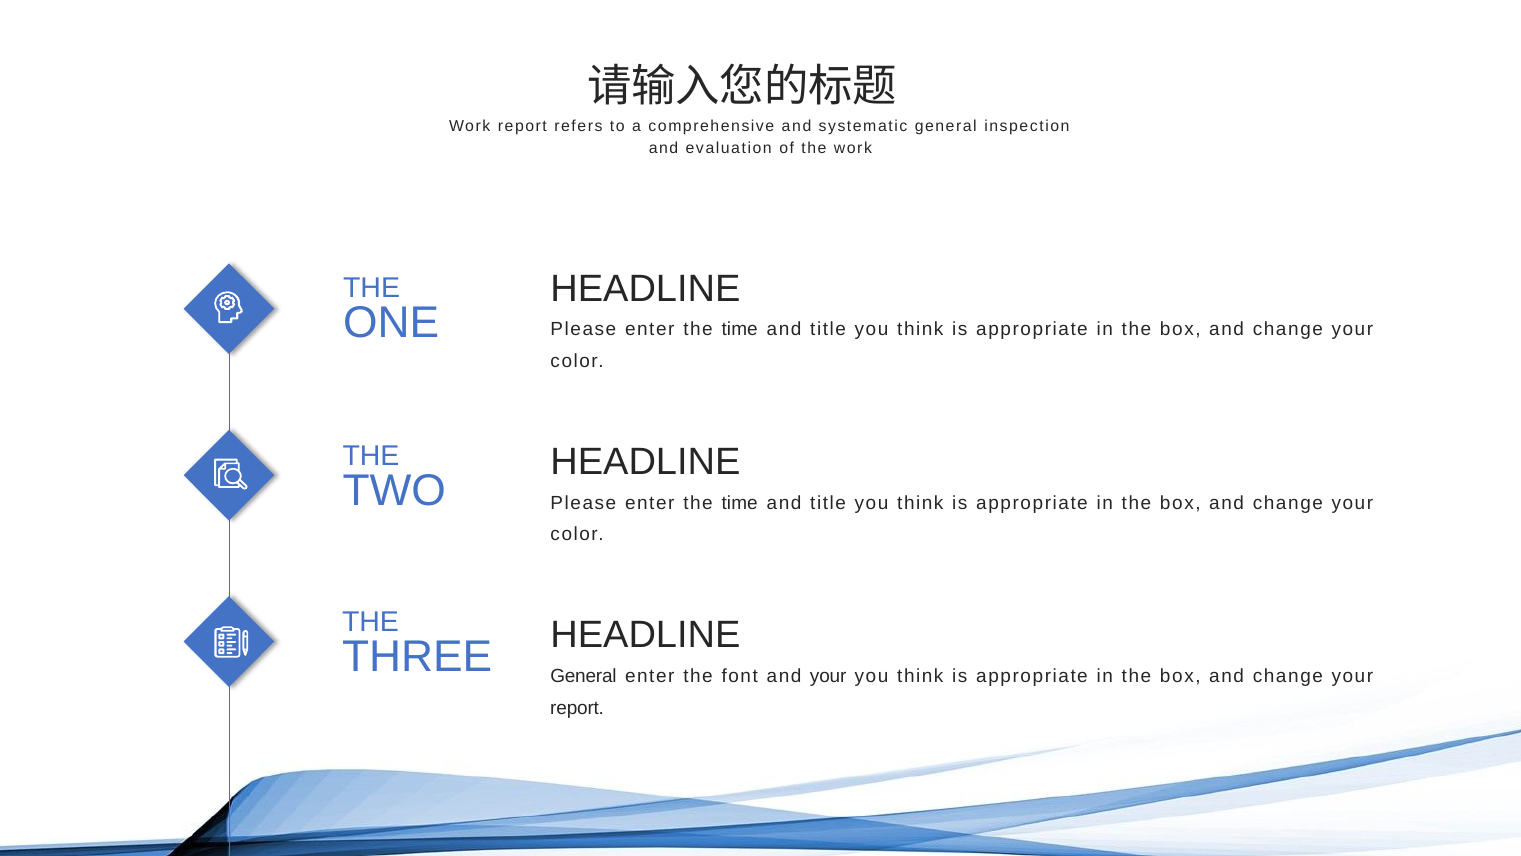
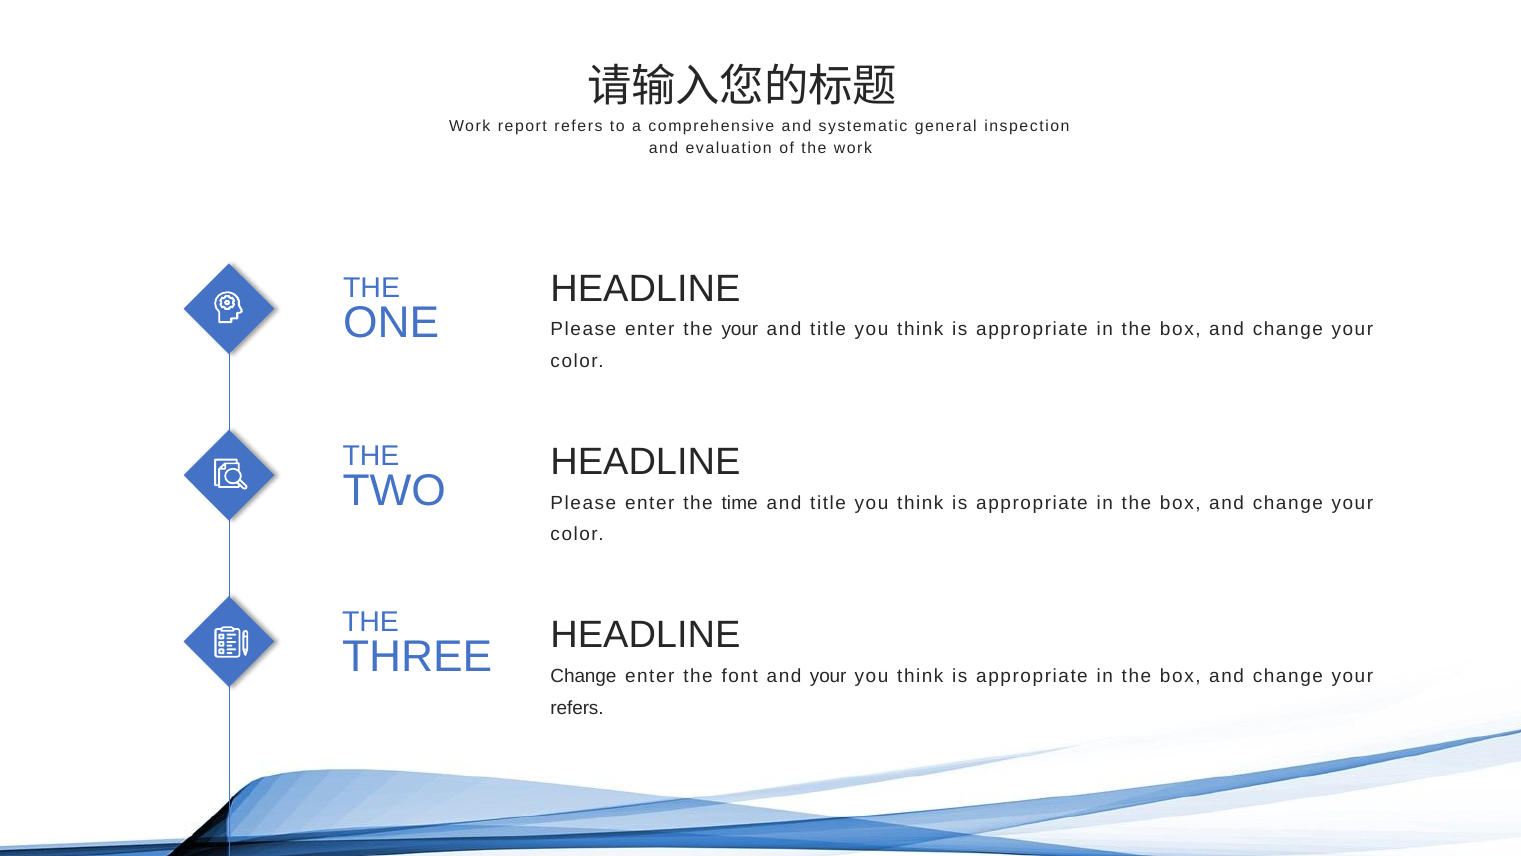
time at (740, 329): time -> your
General at (583, 676): General -> Change
report at (577, 707): report -> refers
